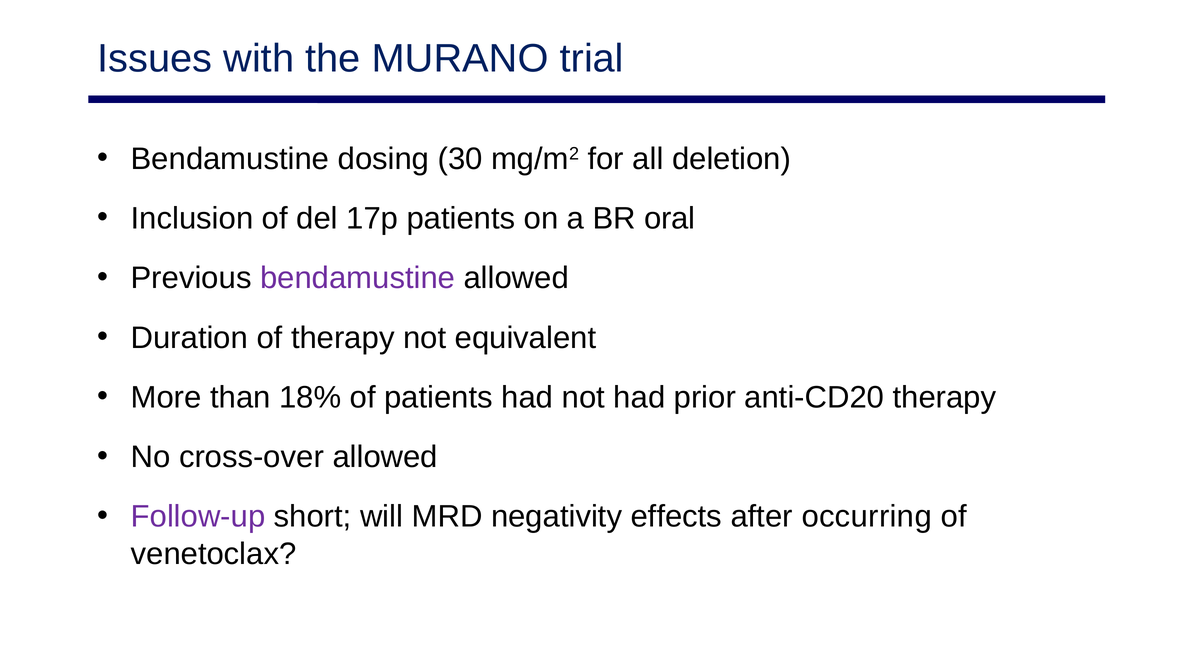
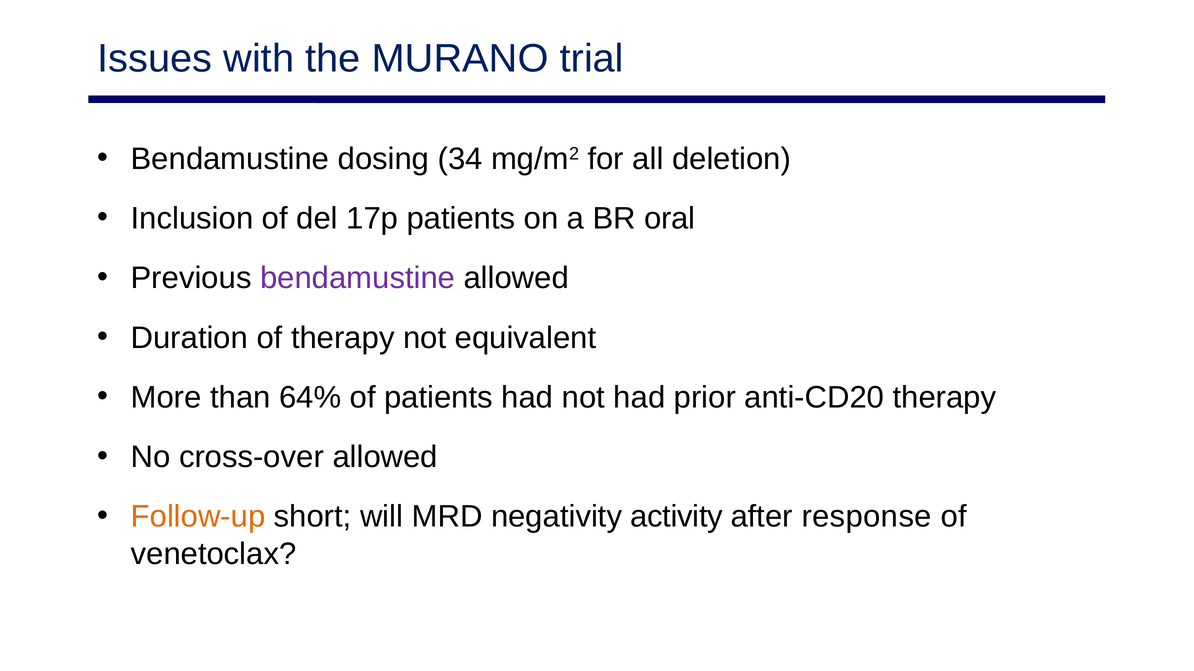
30: 30 -> 34
18%: 18% -> 64%
Follow-up colour: purple -> orange
effects: effects -> activity
occurring: occurring -> response
